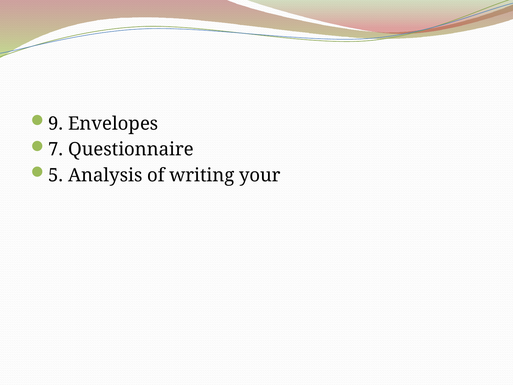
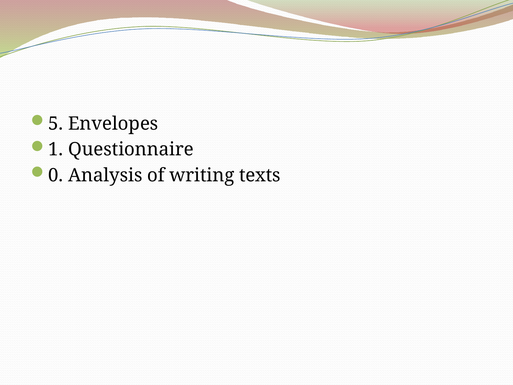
9: 9 -> 5
7: 7 -> 1
5: 5 -> 0
your: your -> texts
